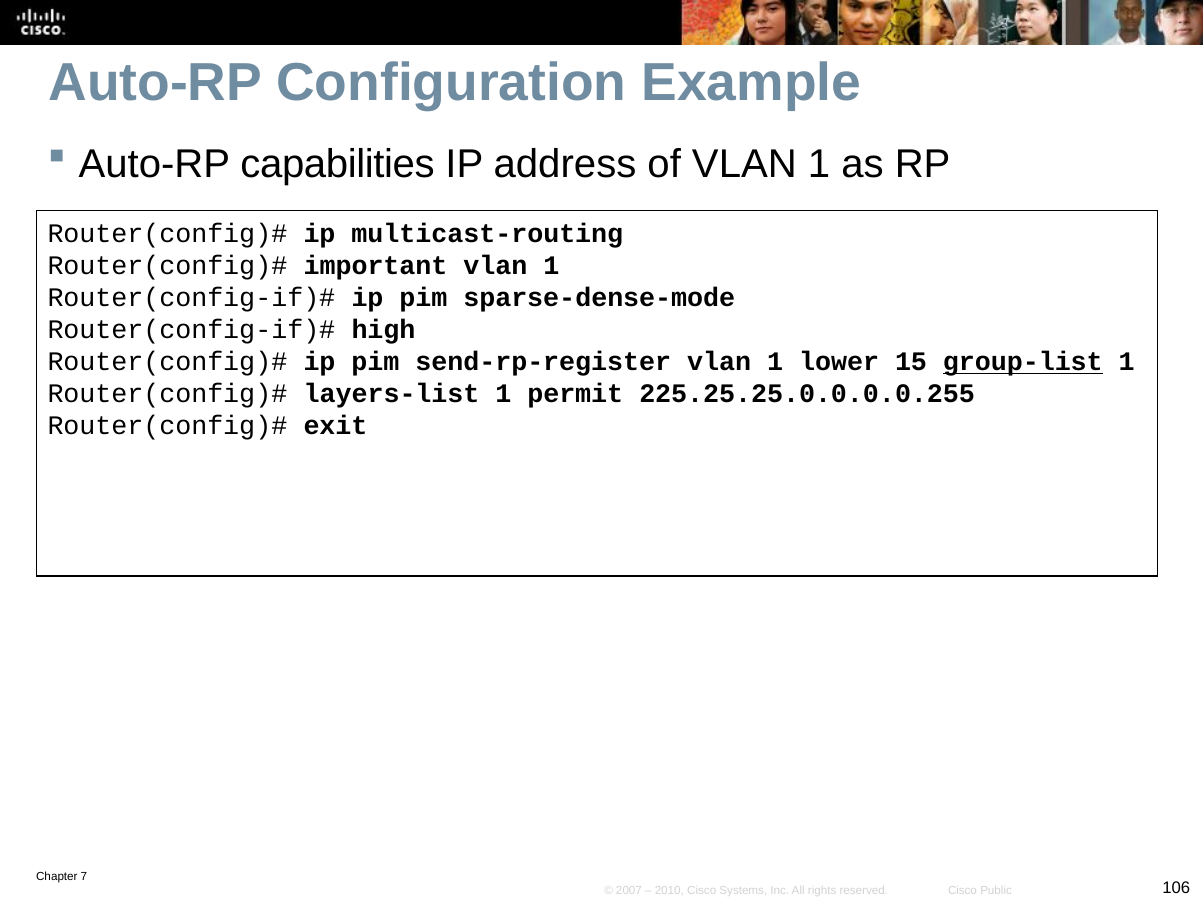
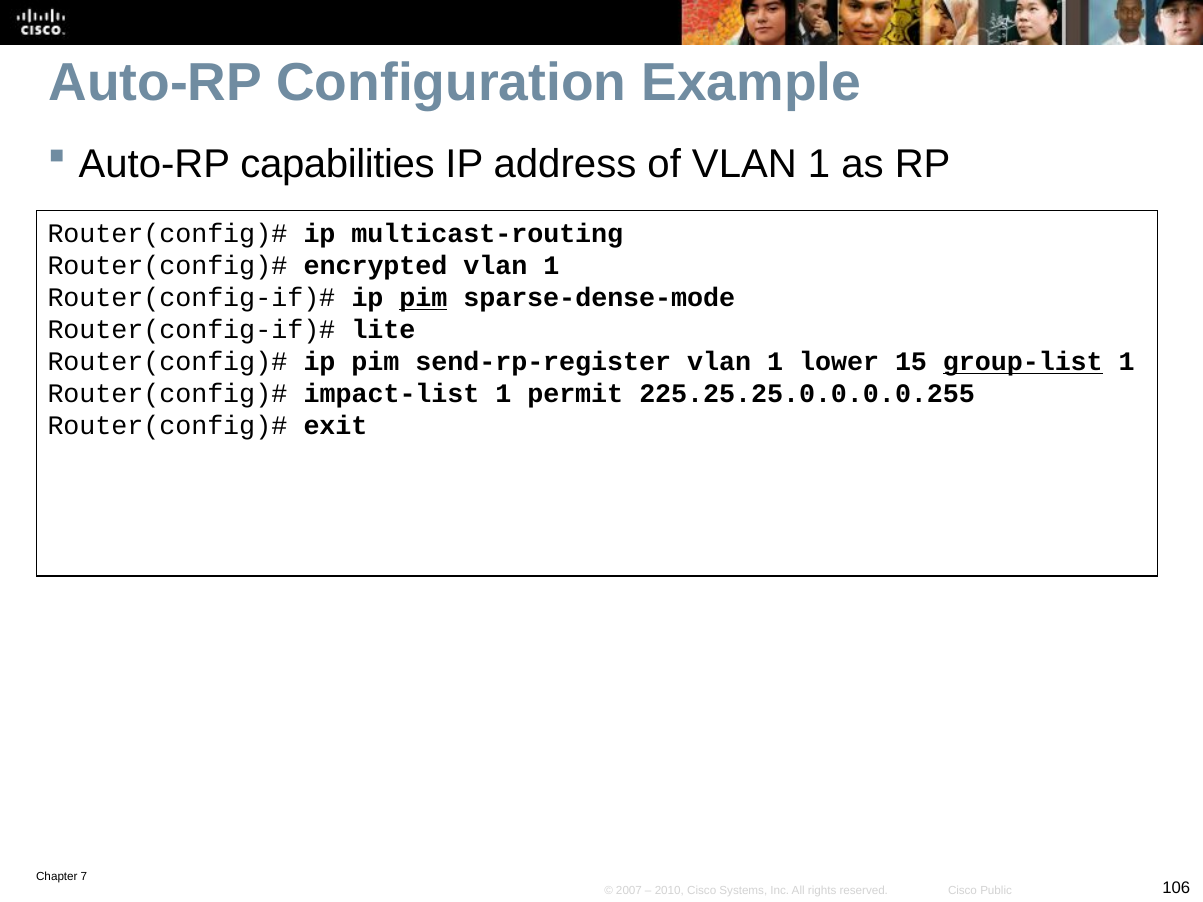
important: important -> encrypted
pim at (423, 298) underline: none -> present
high: high -> lite
layers-list: layers-list -> impact-list
